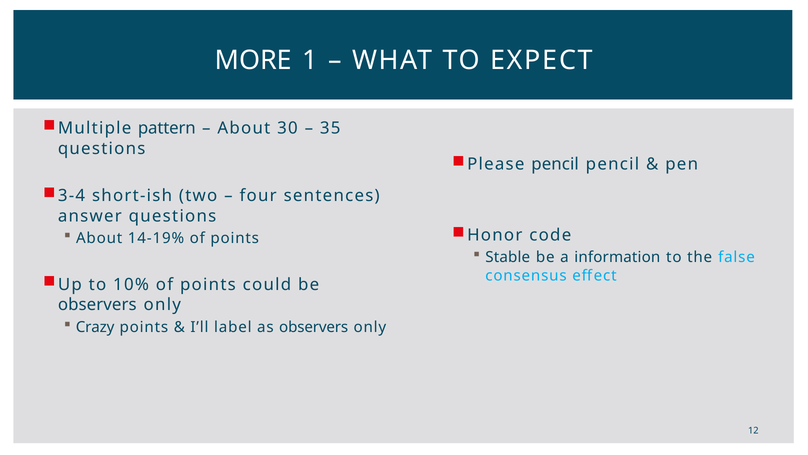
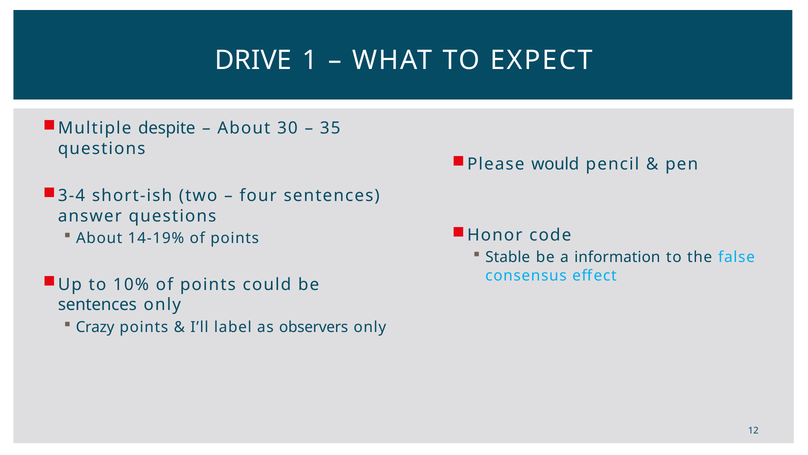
MORE: MORE -> DRIVE
pattern: pattern -> despite
Please pencil: pencil -> would
observers at (97, 305): observers -> sentences
